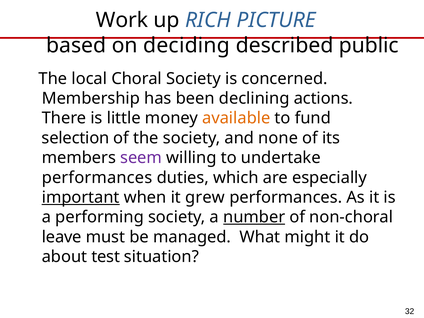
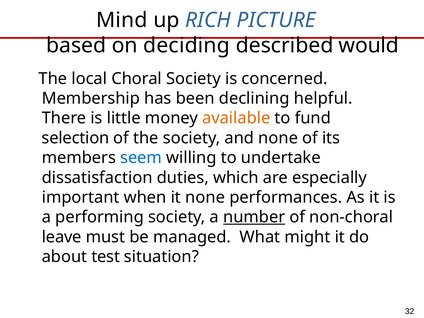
Work: Work -> Mind
public: public -> would
actions: actions -> helpful
seem colour: purple -> blue
performances at (97, 178): performances -> dissatisfaction
important underline: present -> none
it grew: grew -> none
